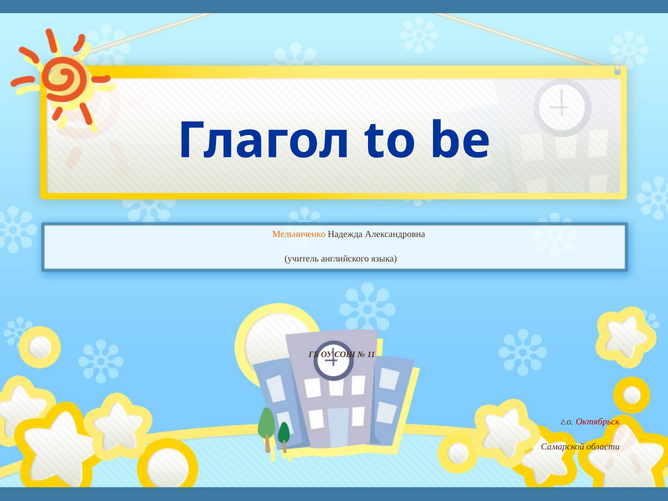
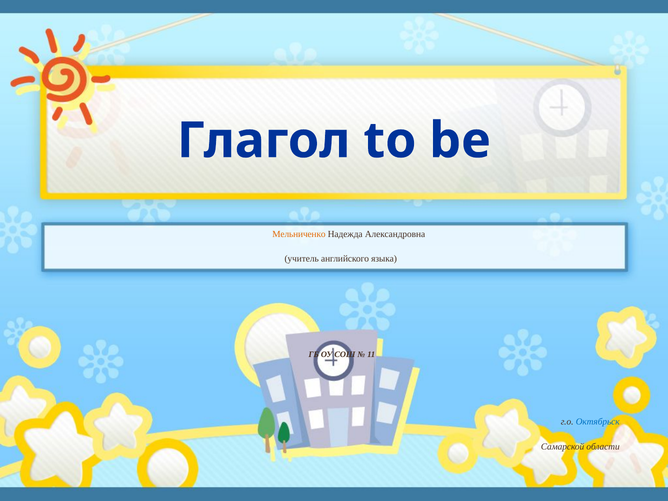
Октябрьск colour: red -> blue
